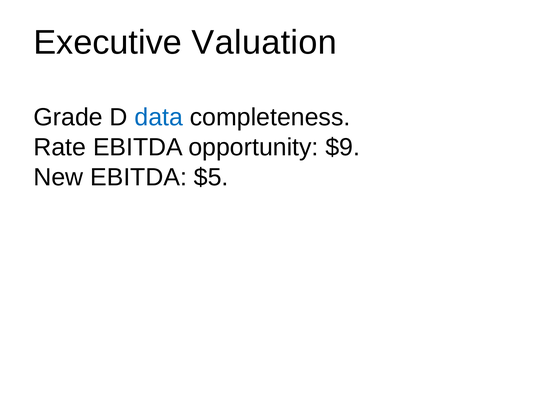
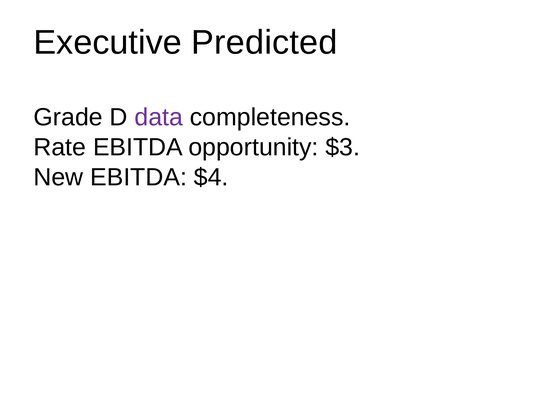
Valuation: Valuation -> Predicted
data colour: blue -> purple
$9: $9 -> $3
$5: $5 -> $4
